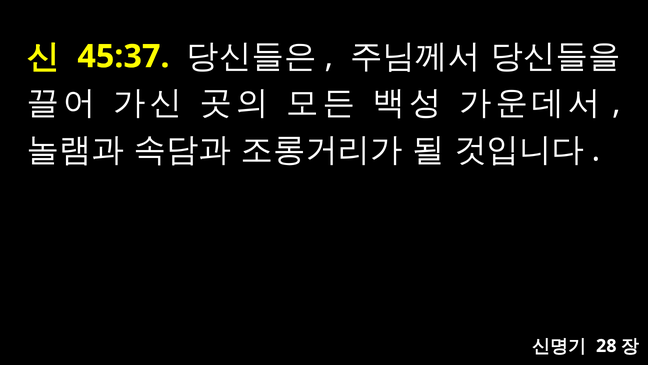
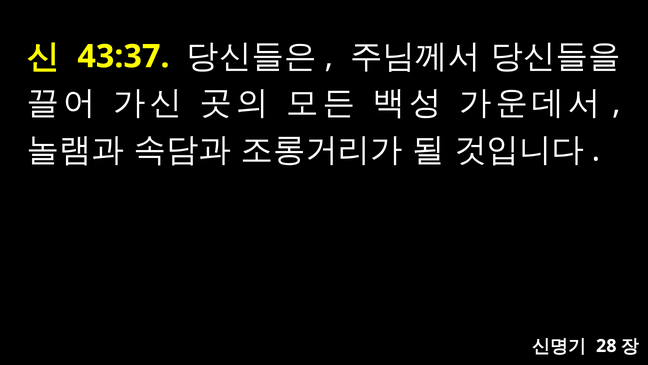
45:37: 45:37 -> 43:37
